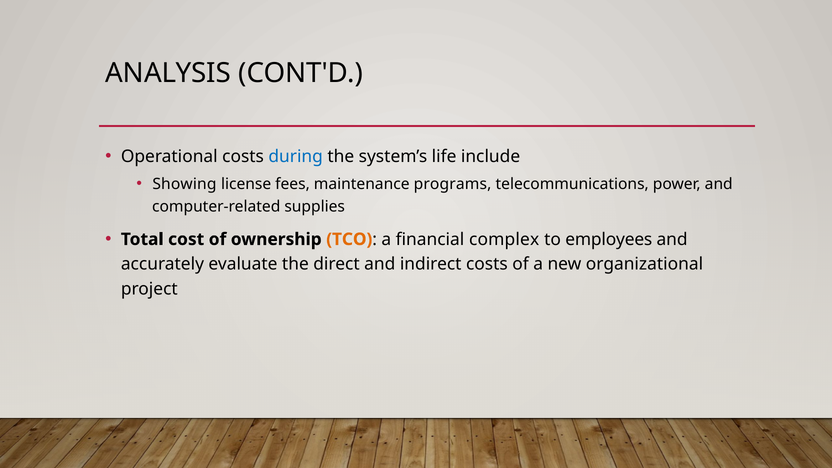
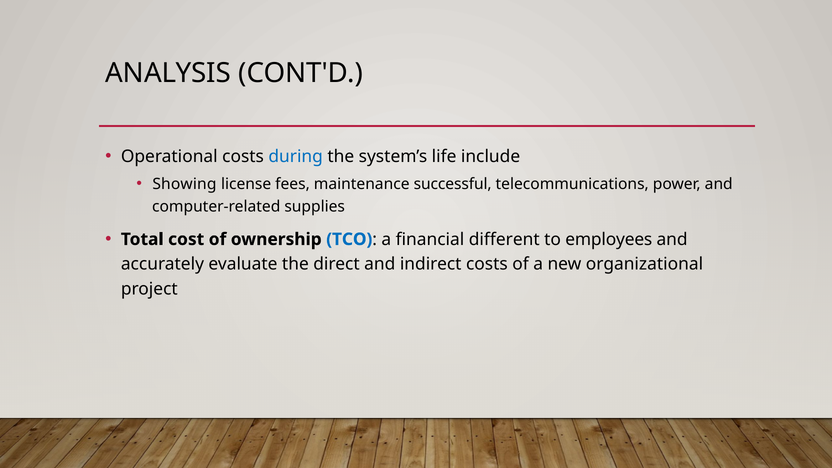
programs: programs -> successful
TCO colour: orange -> blue
complex: complex -> different
